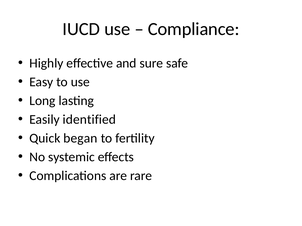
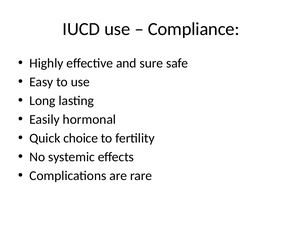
identified: identified -> hormonal
began: began -> choice
